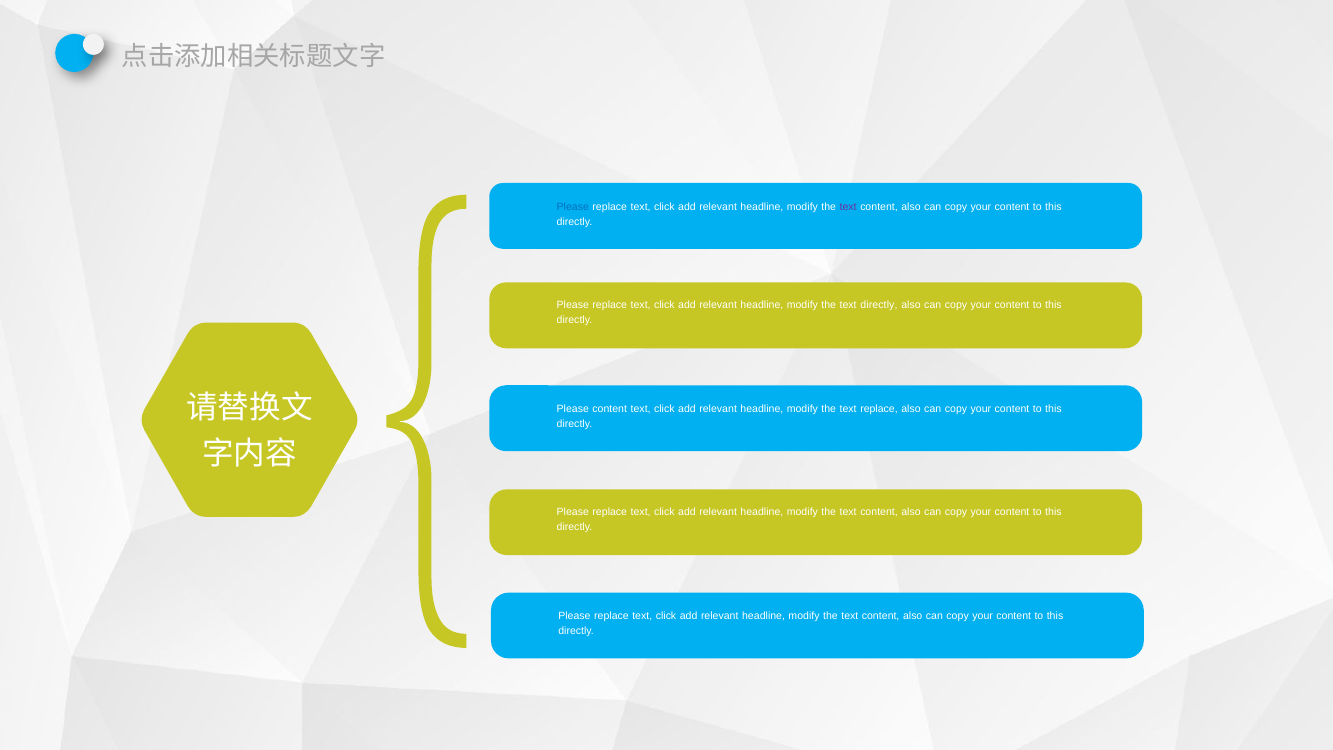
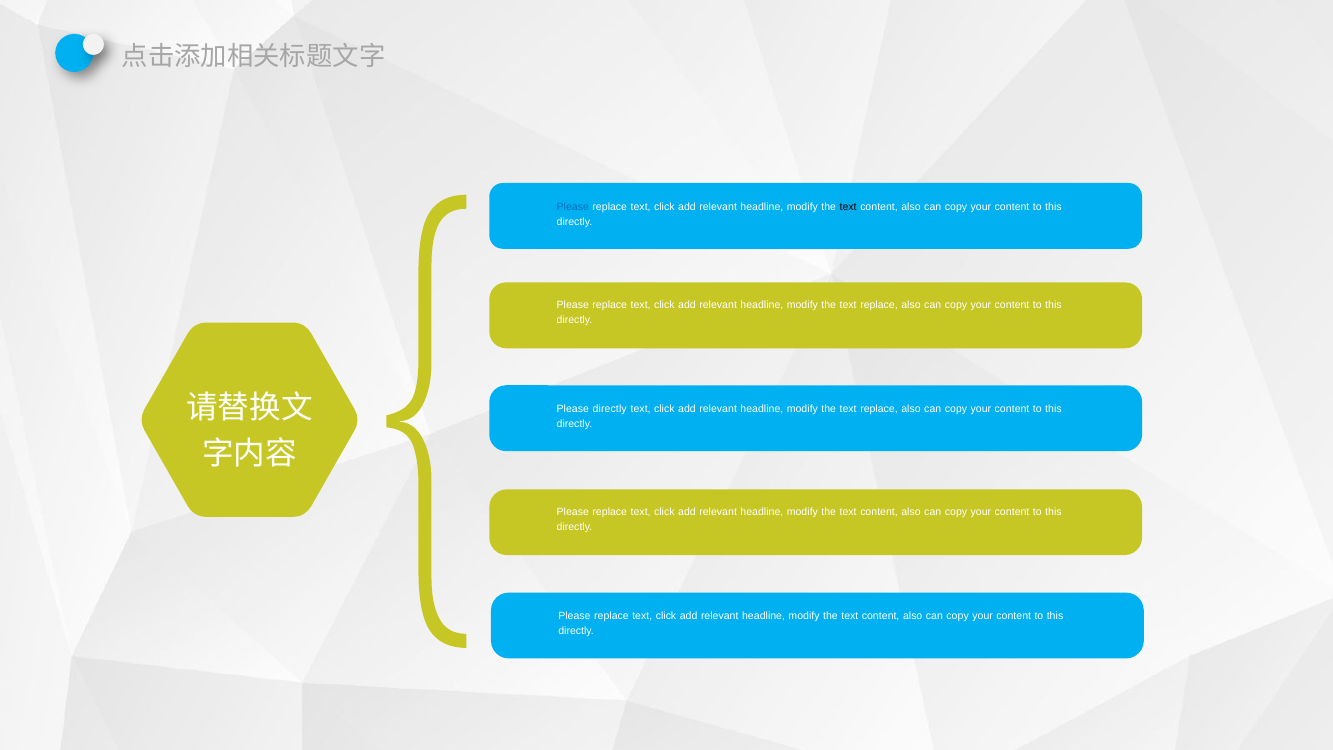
text at (848, 207) colour: purple -> black
directly at (879, 305): directly -> replace
Please content: content -> directly
